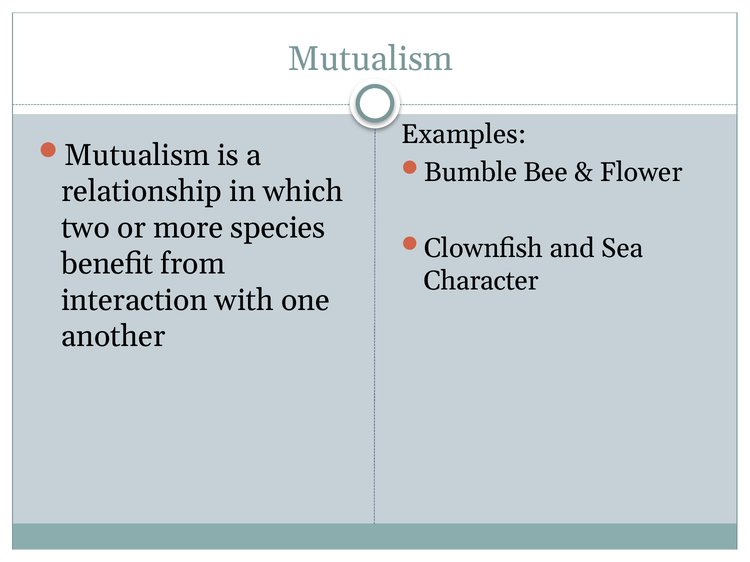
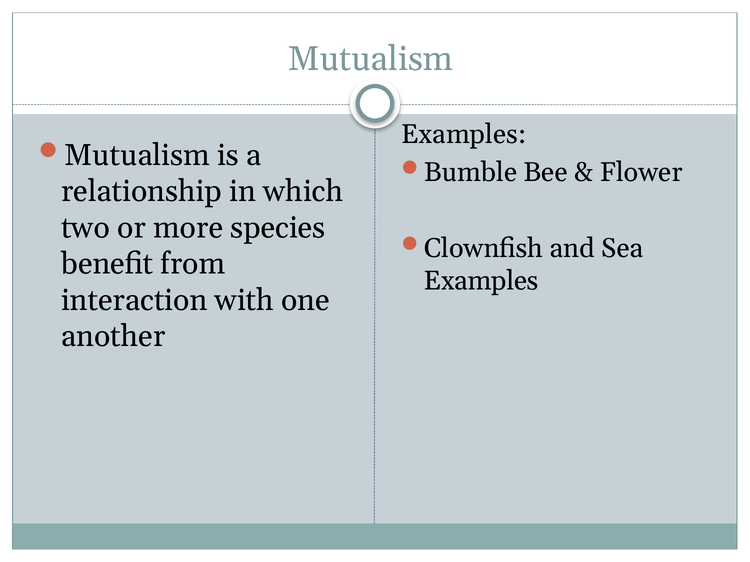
Character at (481, 281): Character -> Examples
